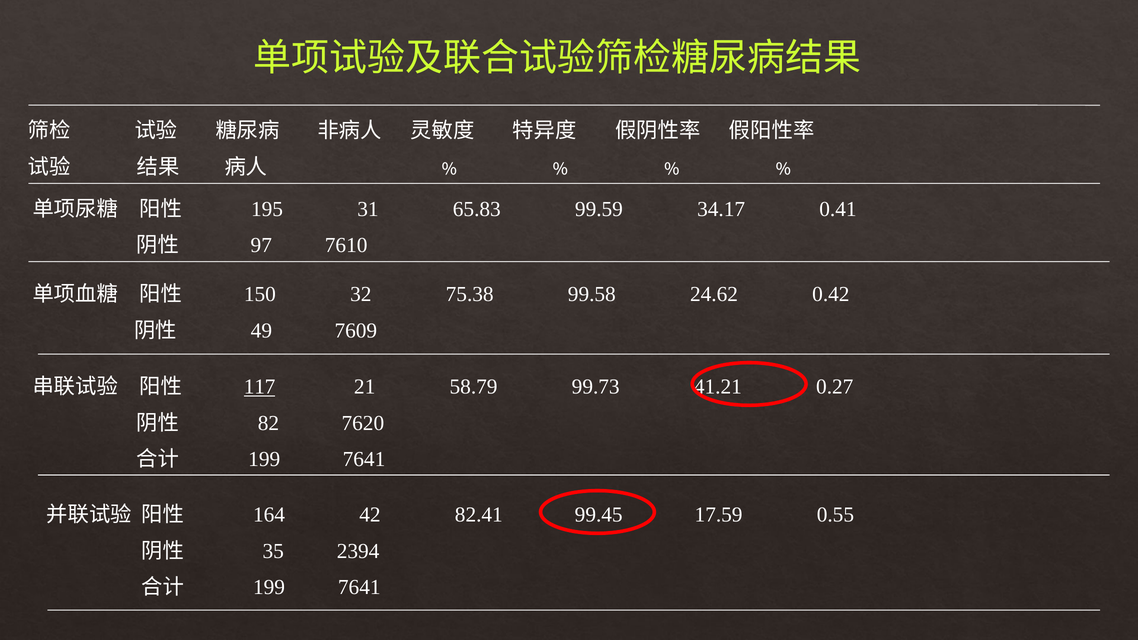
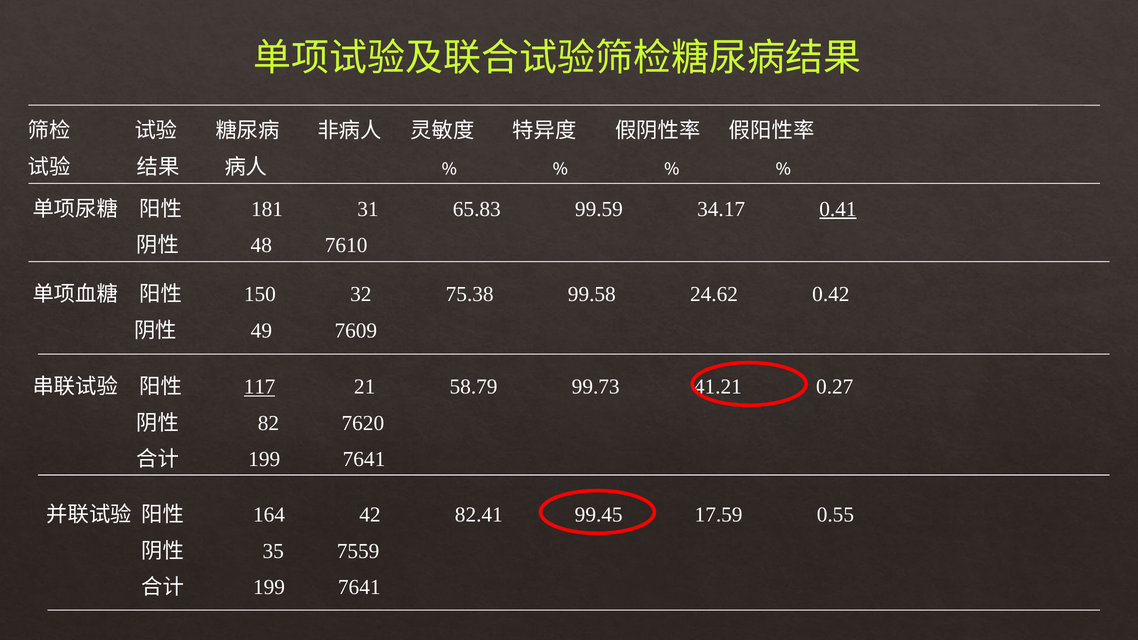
195: 195 -> 181
0.41 underline: none -> present
97: 97 -> 48
2394: 2394 -> 7559
